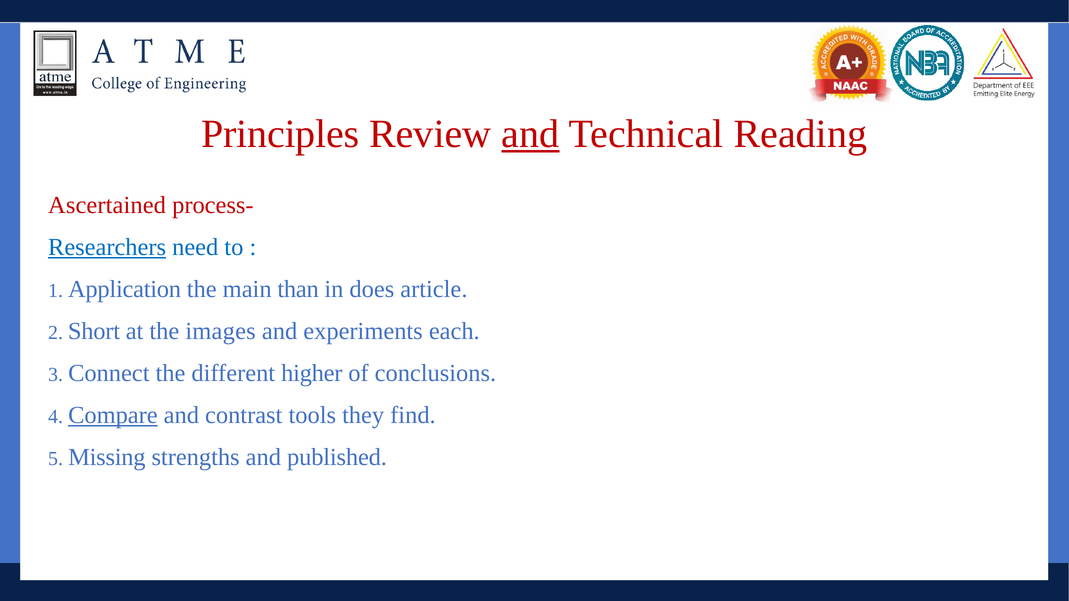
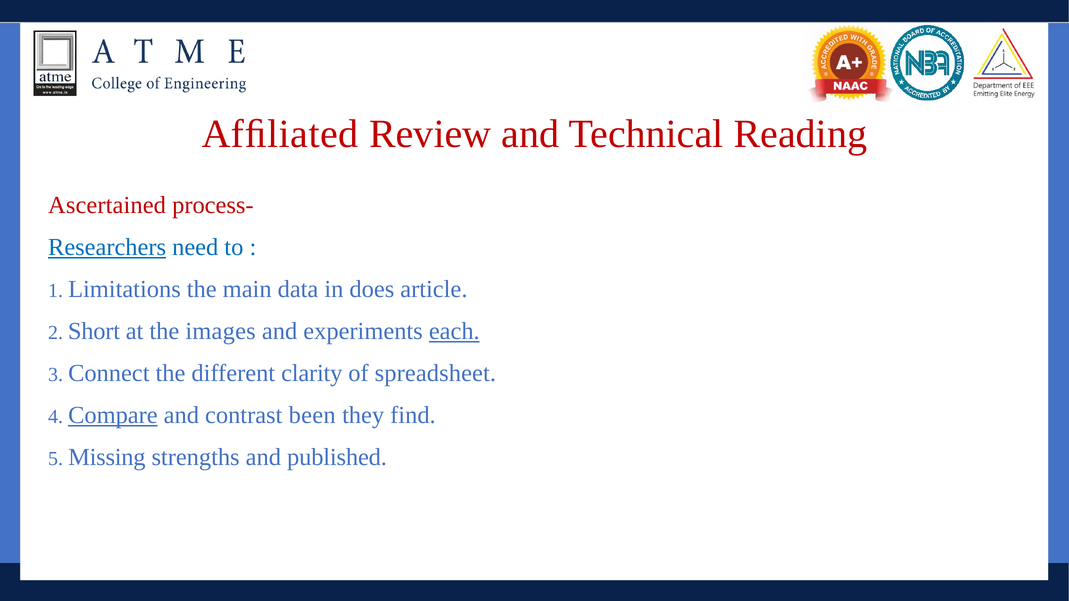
Principles: Principles -> Afﬁliated
and at (530, 134) underline: present -> none
Application: Application -> Limitations
than: than -> data
each underline: none -> present
higher: higher -> clarity
conclusions: conclusions -> spreadsheet
tools: tools -> been
